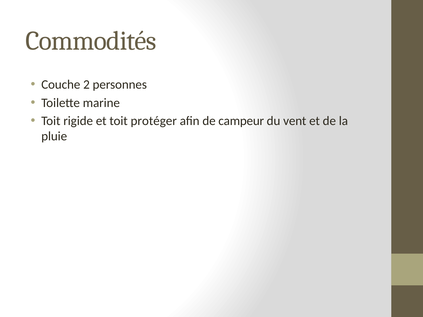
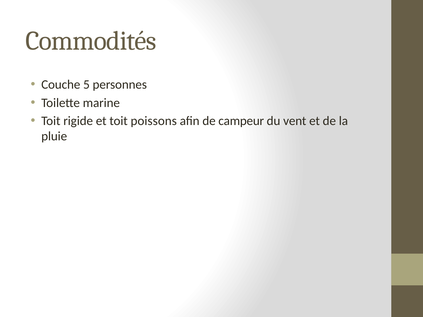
2: 2 -> 5
protéger: protéger -> poissons
